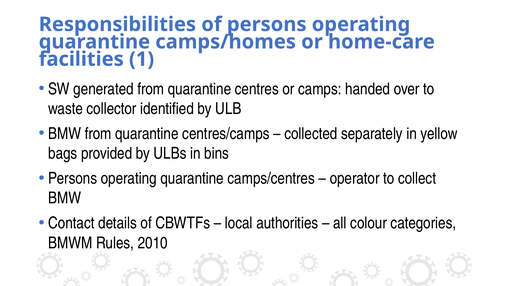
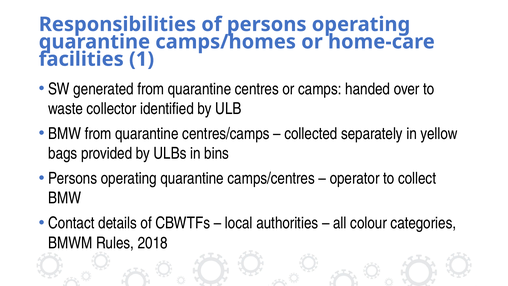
2010: 2010 -> 2018
